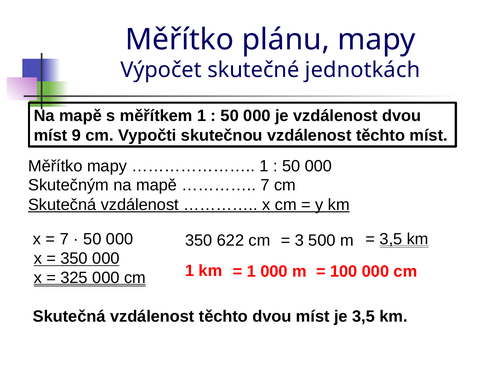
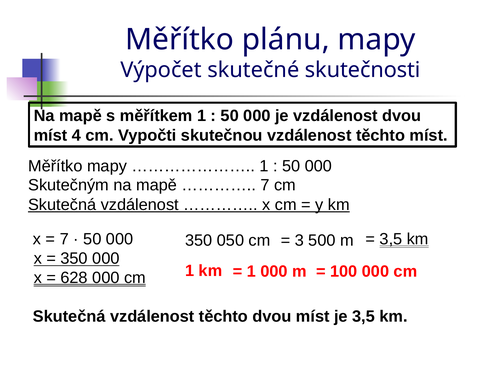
jednotkách: jednotkách -> skutečnosti
9: 9 -> 4
622: 622 -> 050
325: 325 -> 628
